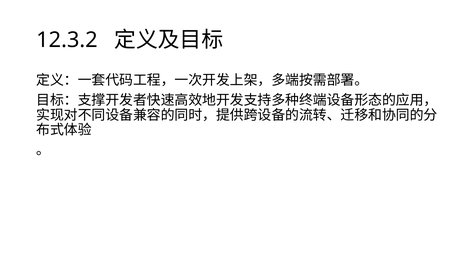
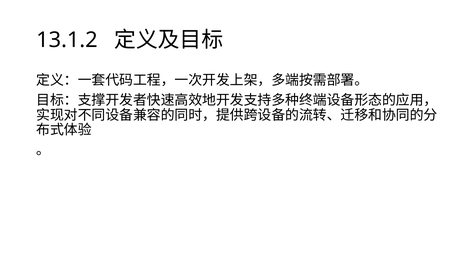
12.3.2: 12.3.2 -> 13.1.2
